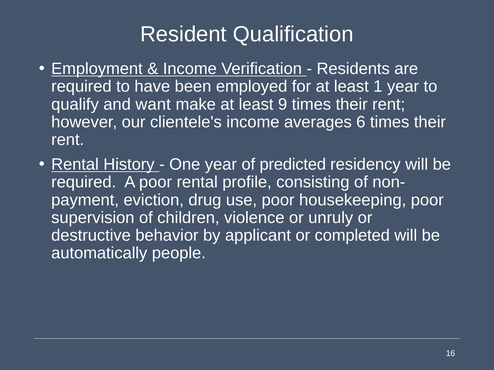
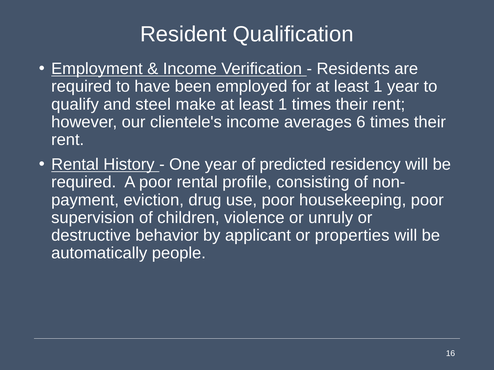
want: want -> steel
make at least 9: 9 -> 1
completed: completed -> properties
